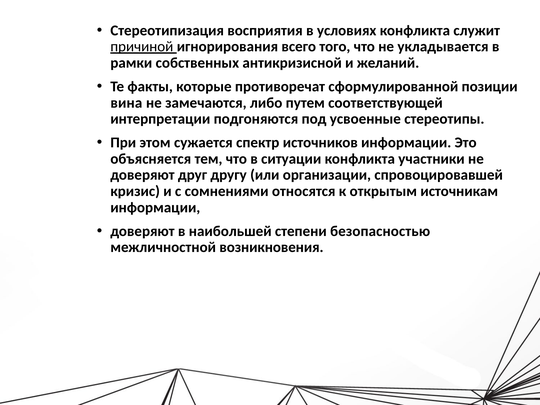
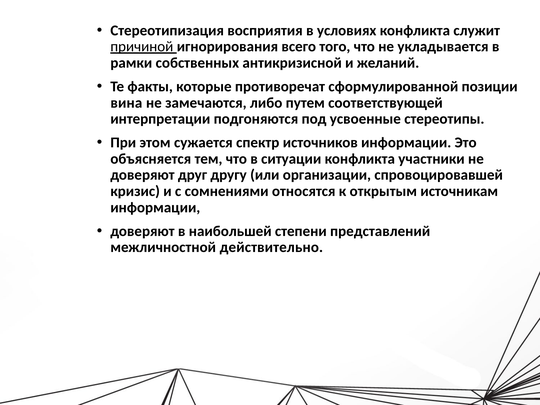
безопасностью: безопасностью -> представлений
возникновения: возникновения -> действительно
